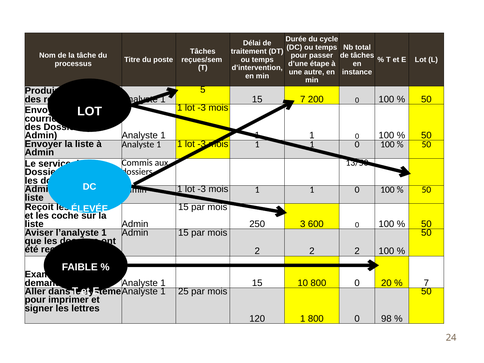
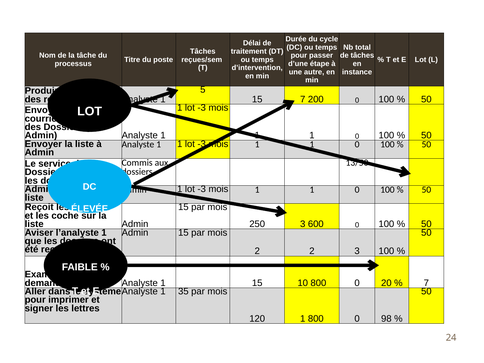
2 2 2: 2 -> 3
25: 25 -> 35
